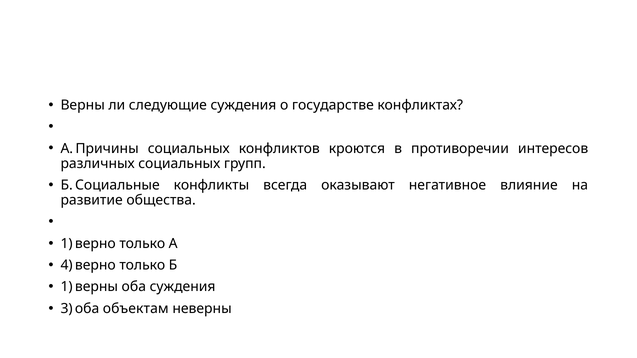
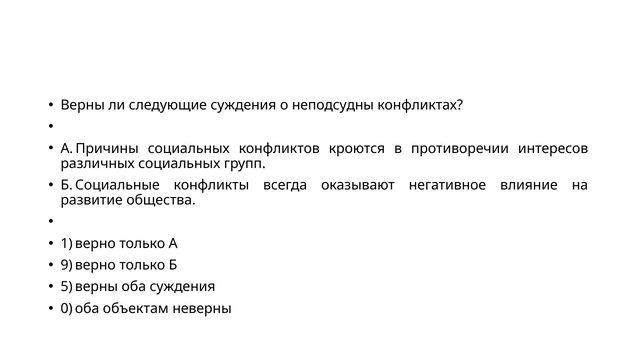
государстве: государстве -> неподсудны
4: 4 -> 9
1 at (67, 287): 1 -> 5
3: 3 -> 0
